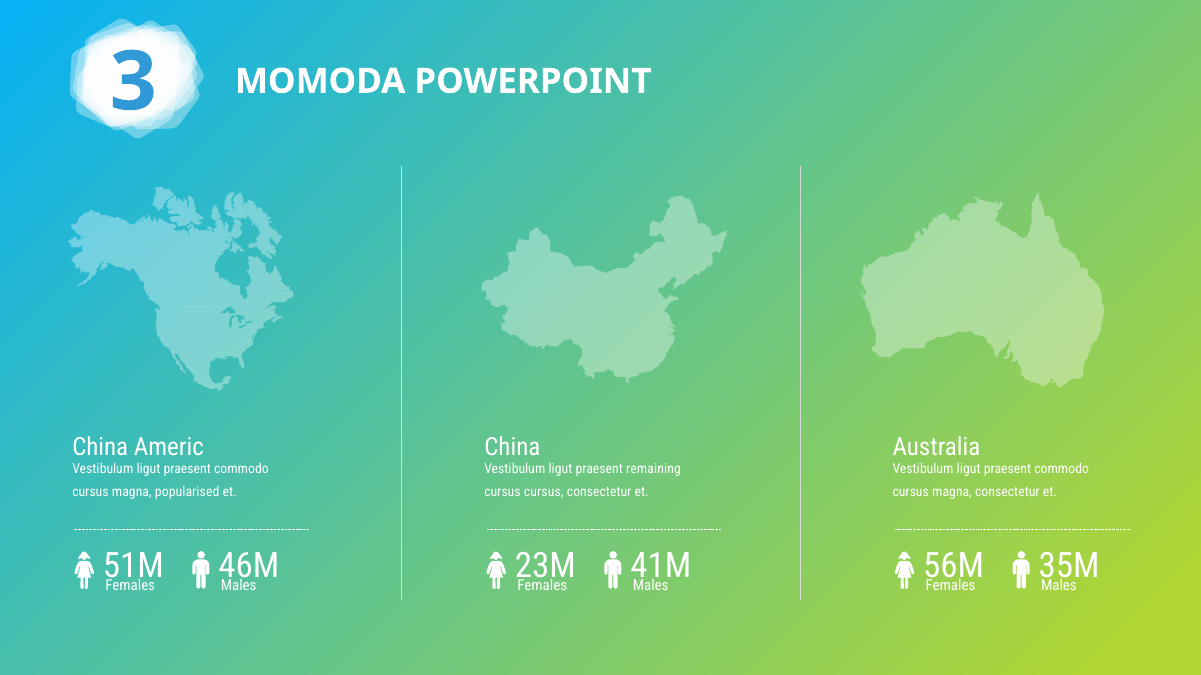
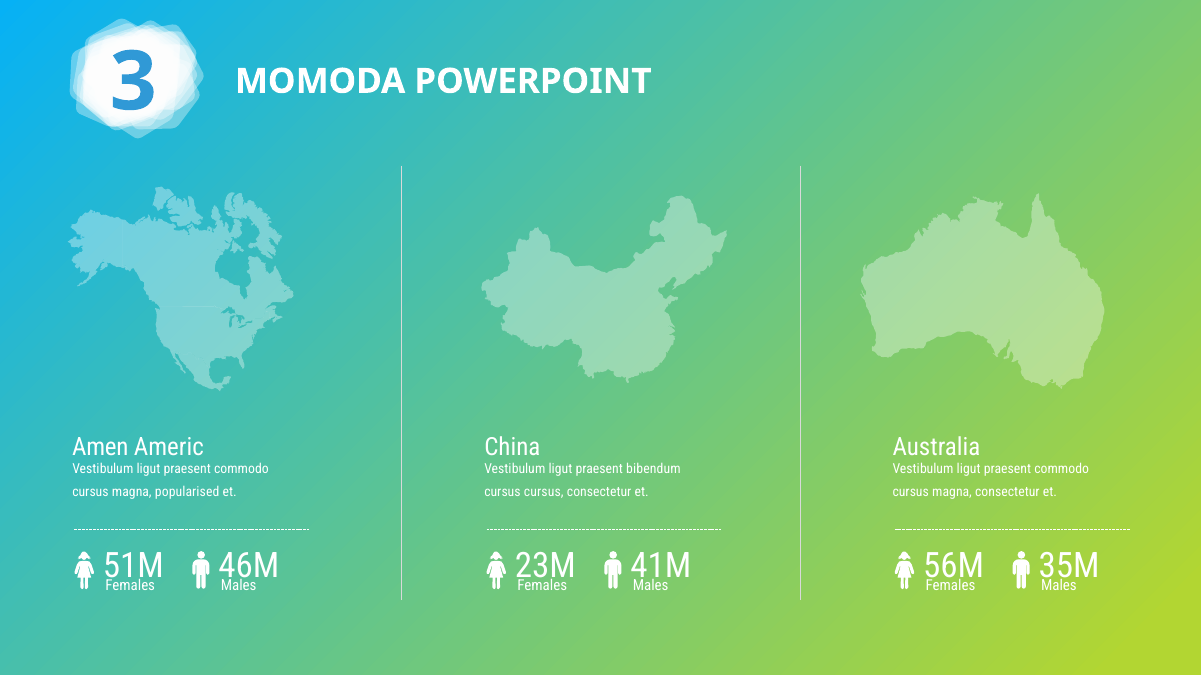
China at (100, 448): China -> Amen
remaining: remaining -> bibendum
